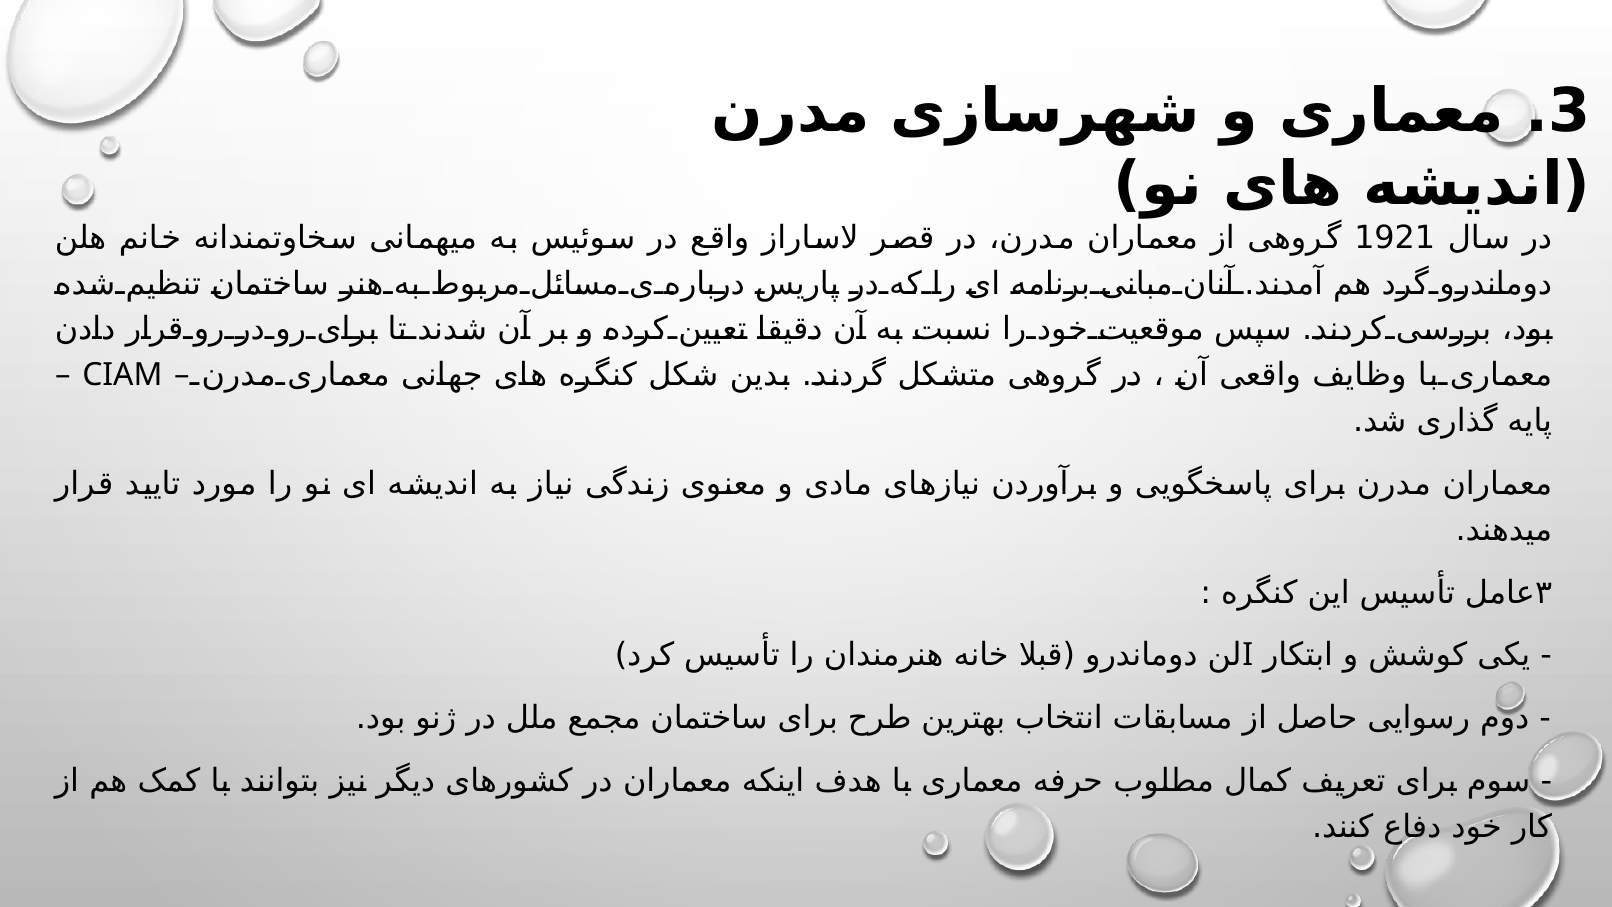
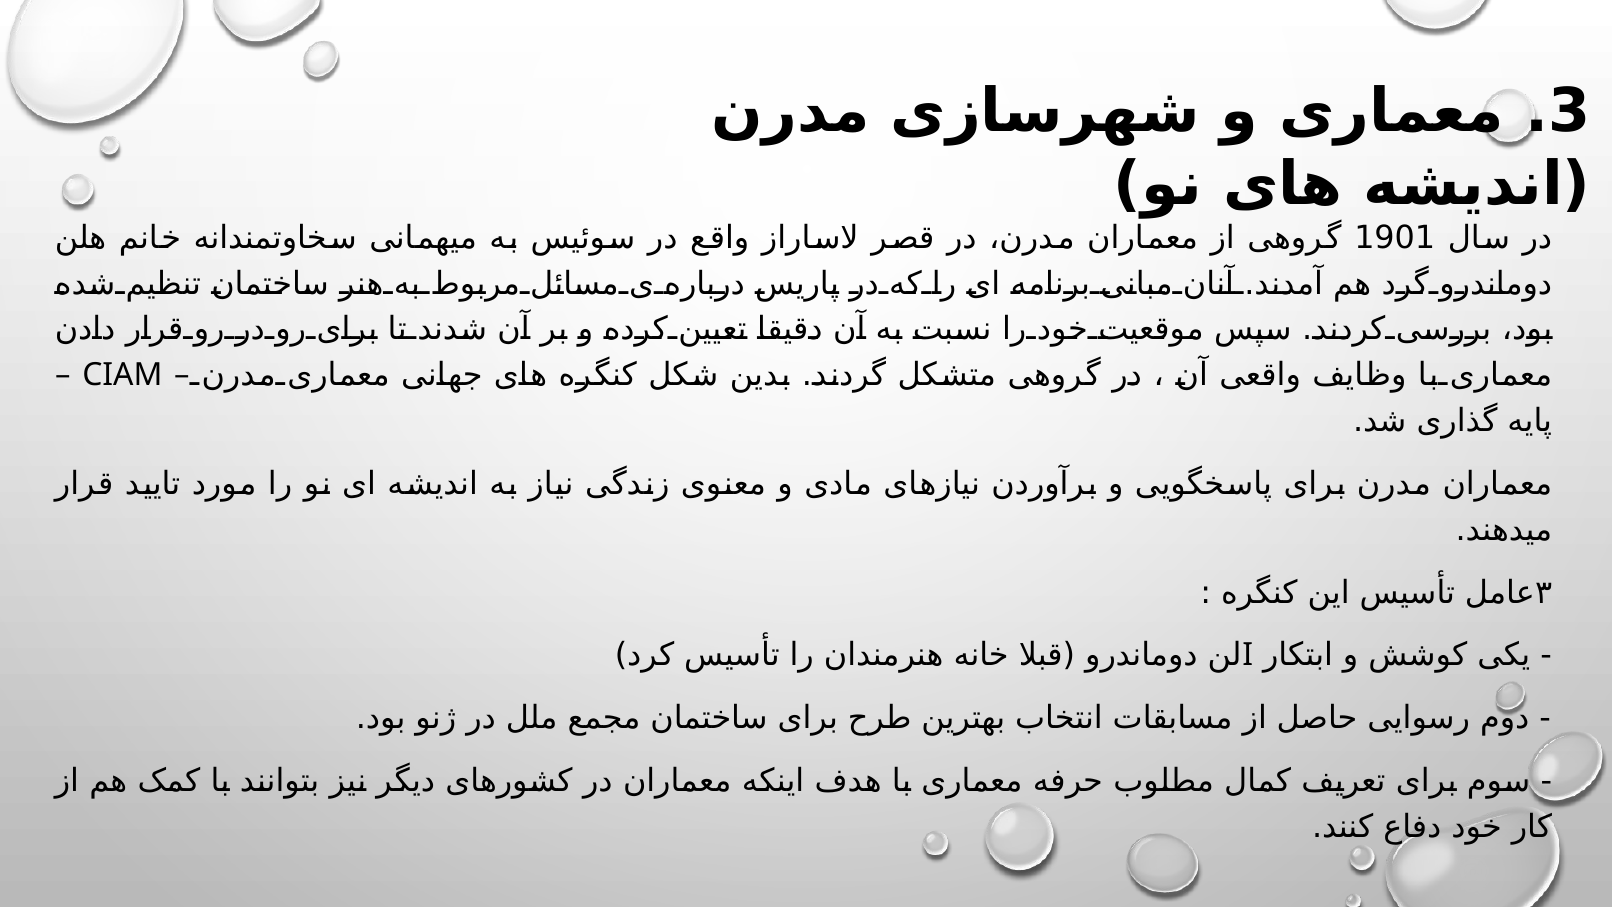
1921: 1921 -> 1901
